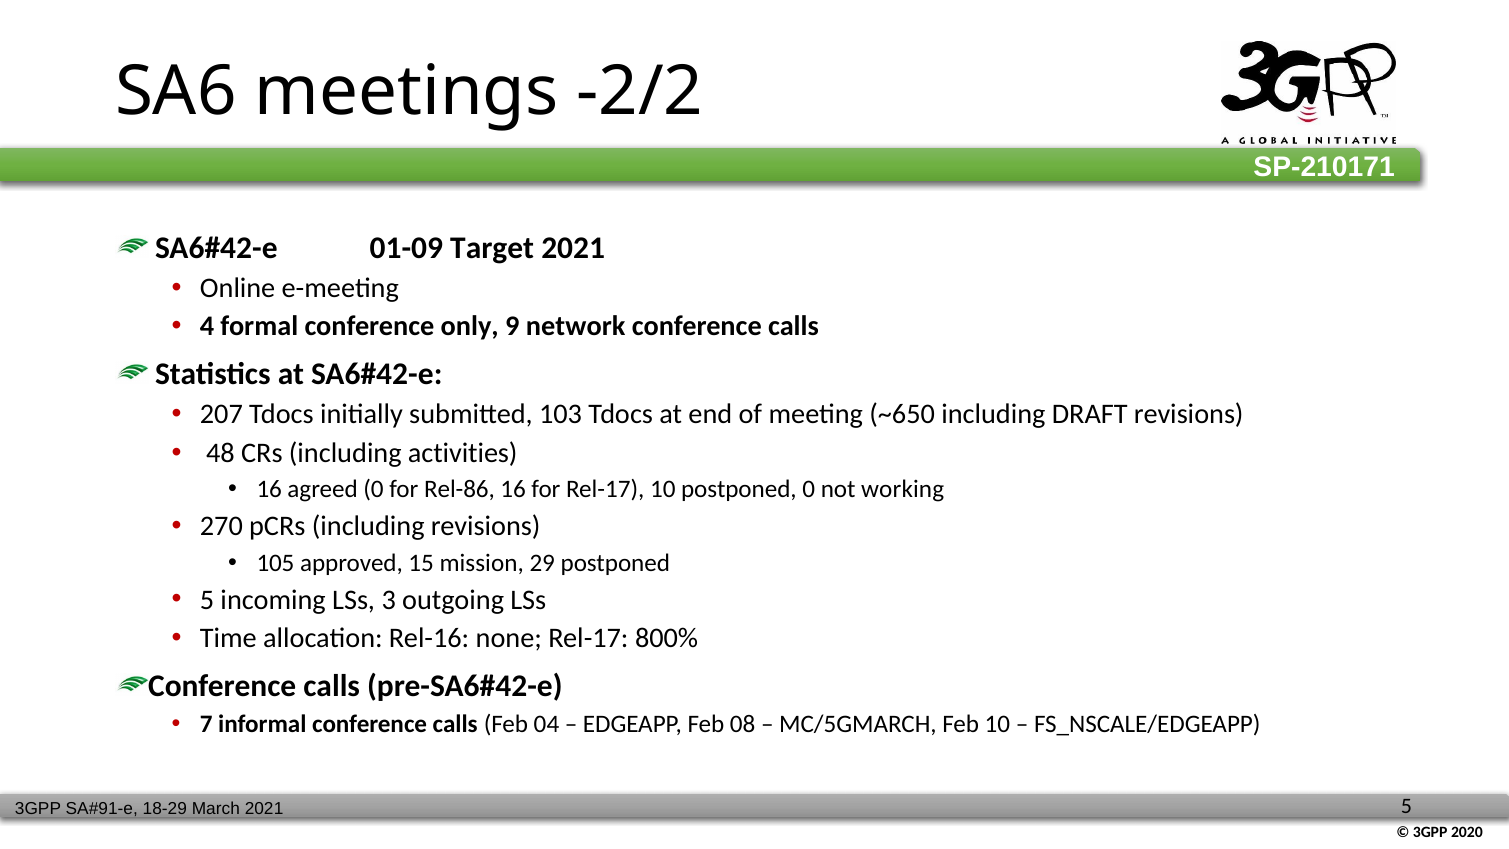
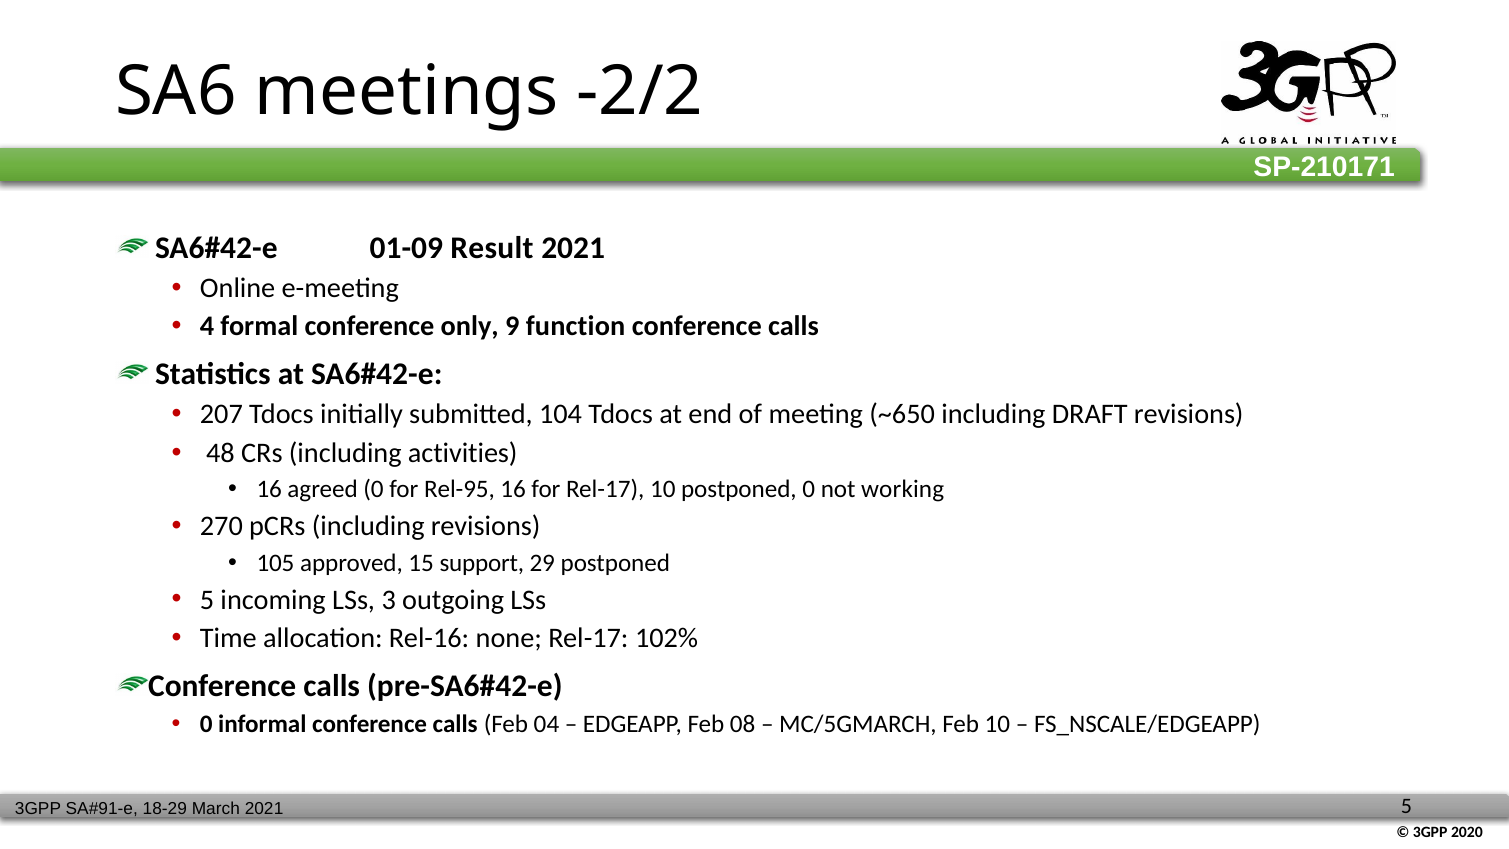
Target: Target -> Result
network: network -> function
103: 103 -> 104
Rel-86: Rel-86 -> Rel-95
mission: mission -> support
800%: 800% -> 102%
7 at (206, 724): 7 -> 0
